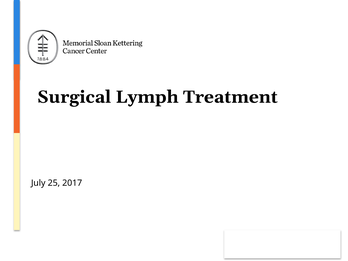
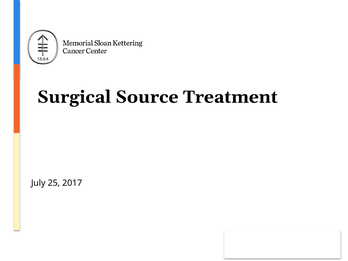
Lymph: Lymph -> Source
